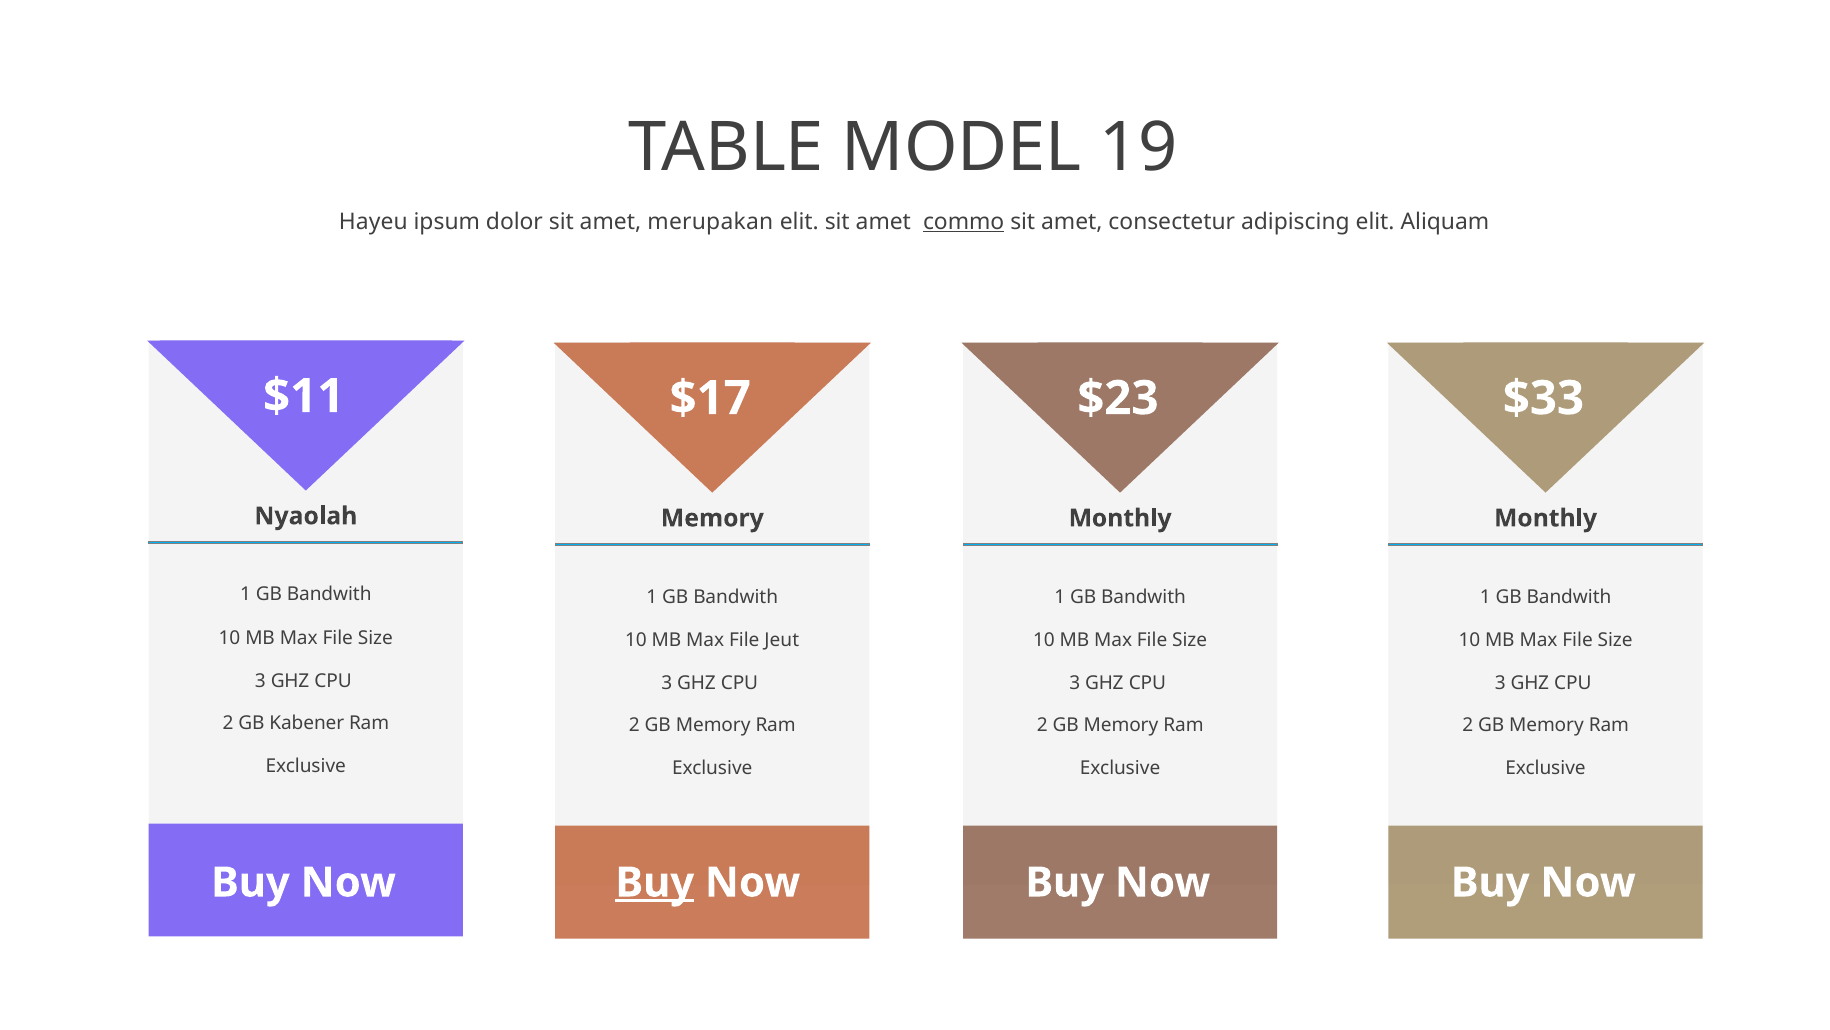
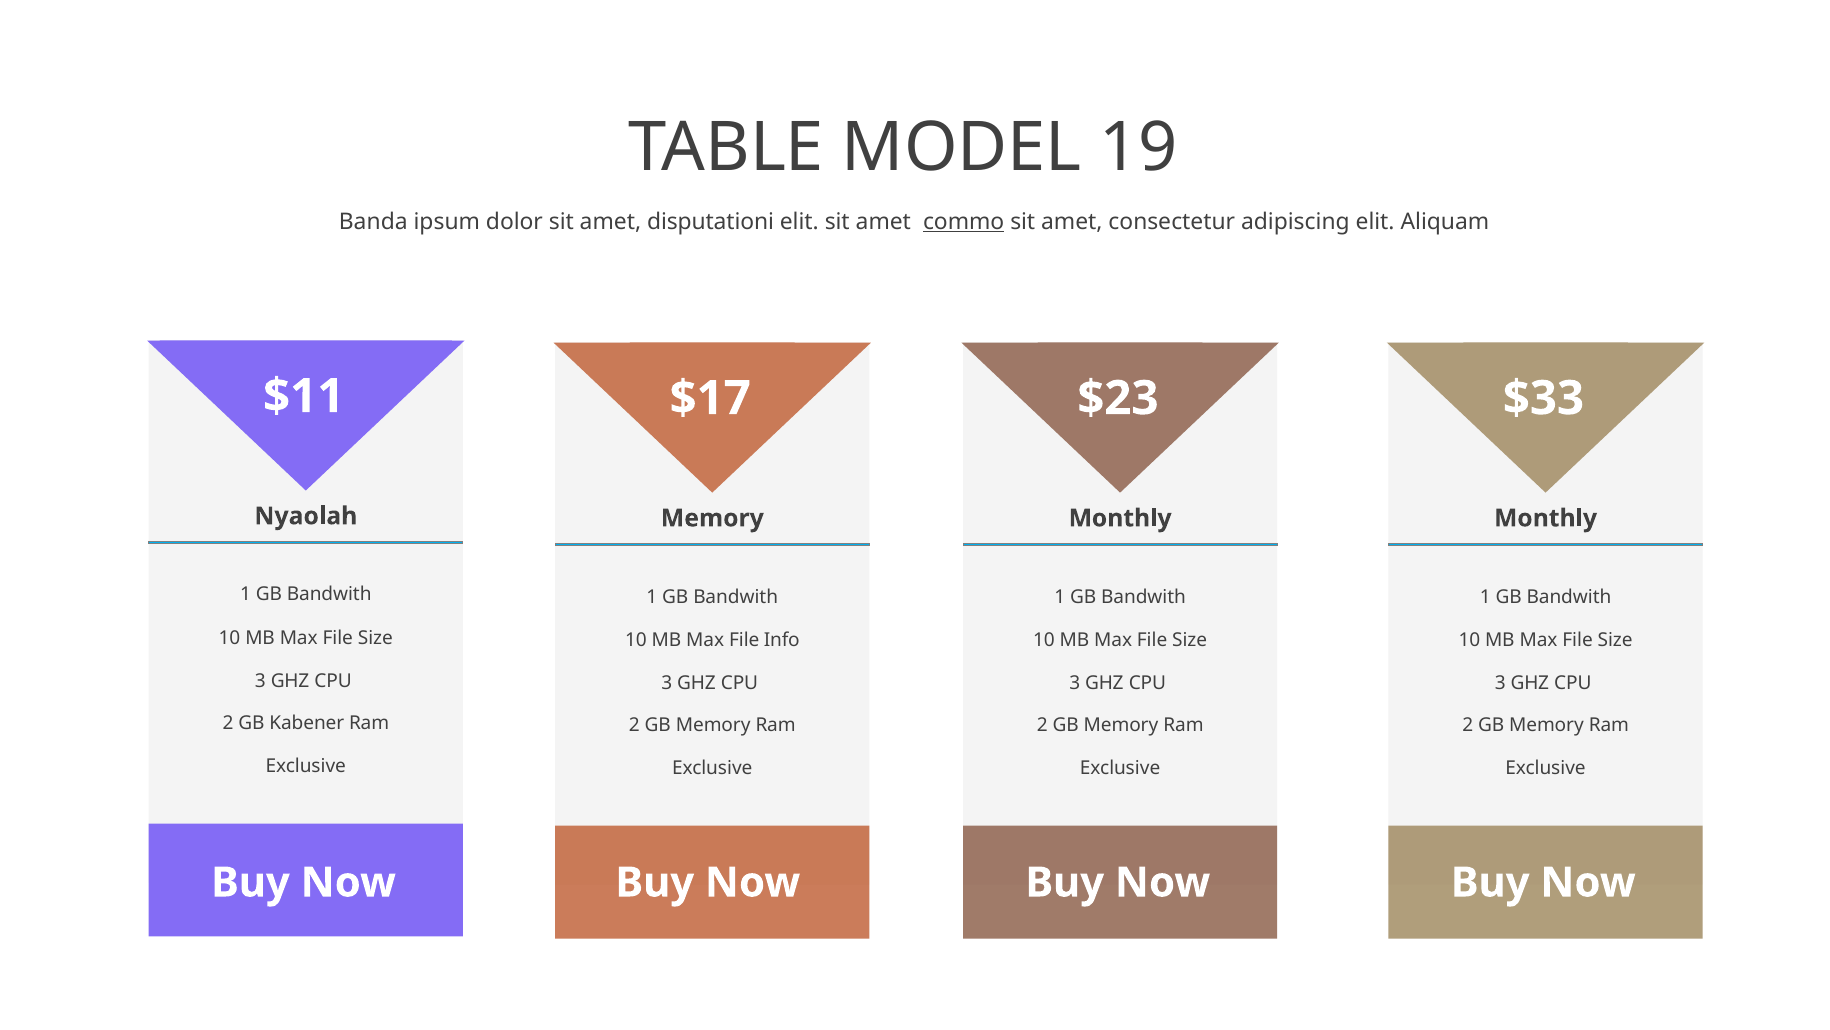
Hayeu: Hayeu -> Banda
merupakan: merupakan -> disputationi
Jeut: Jeut -> Info
Buy at (655, 882) underline: present -> none
